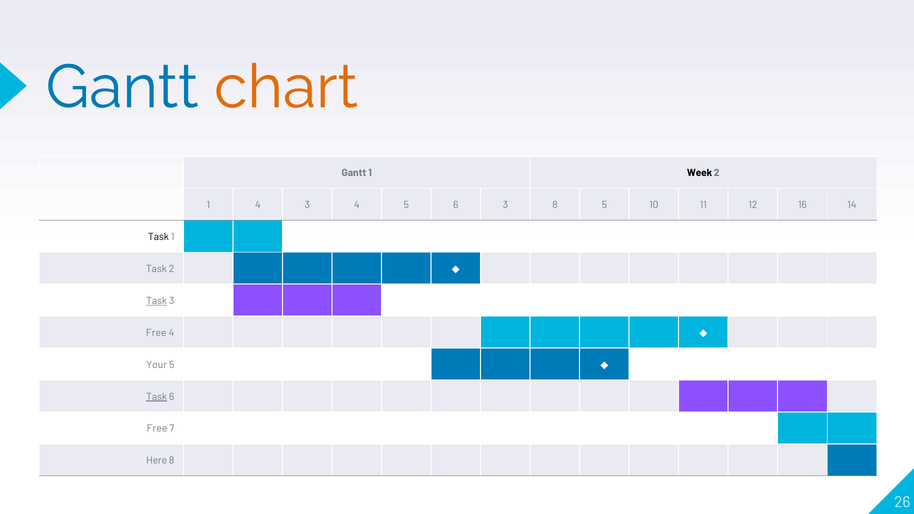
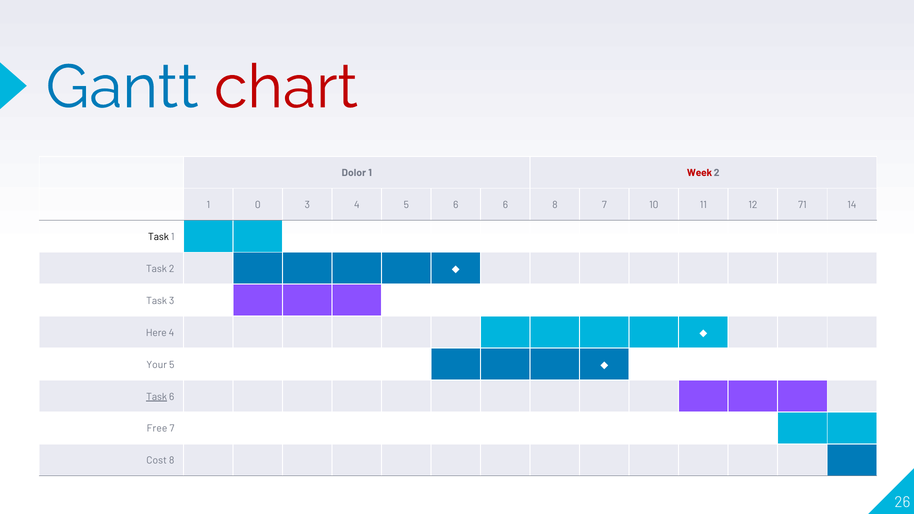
chart colour: orange -> red
Gantt at (354, 173): Gantt -> Dolor
Week colour: black -> red
1 4: 4 -> 0
6 3: 3 -> 6
8 5: 5 -> 7
16: 16 -> 71
Task at (157, 301) underline: present -> none
Free at (156, 333): Free -> Here
Here: Here -> Cost
